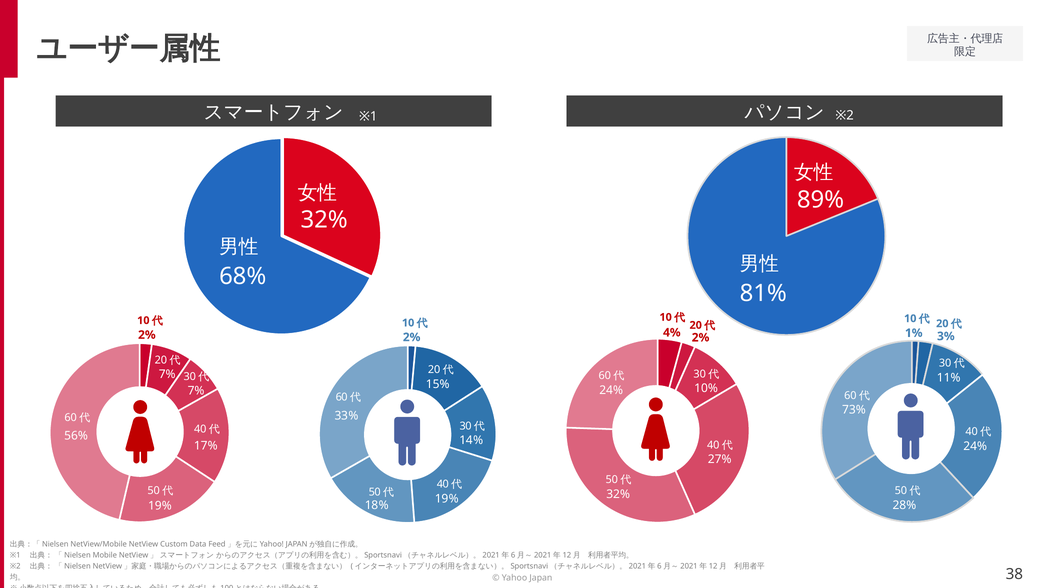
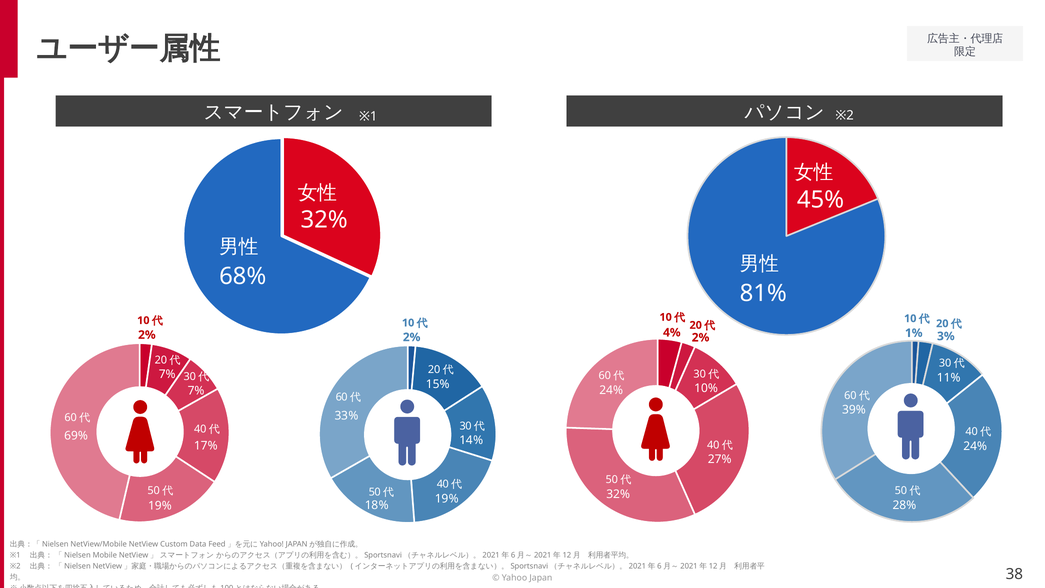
89%: 89% -> 45%
73%: 73% -> 39%
56%: 56% -> 69%
